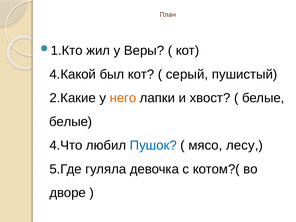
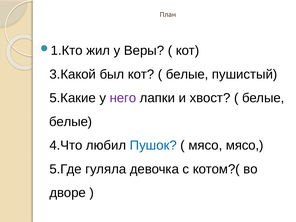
4.Какой: 4.Какой -> 3.Какой
серый at (187, 74): серый -> белые
2.Какие: 2.Какие -> 5.Какие
него colour: orange -> purple
мясо лесу: лесу -> мясо
